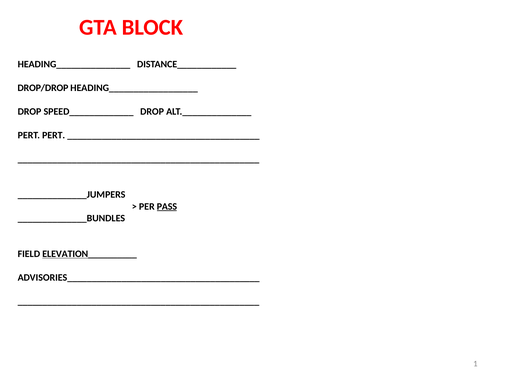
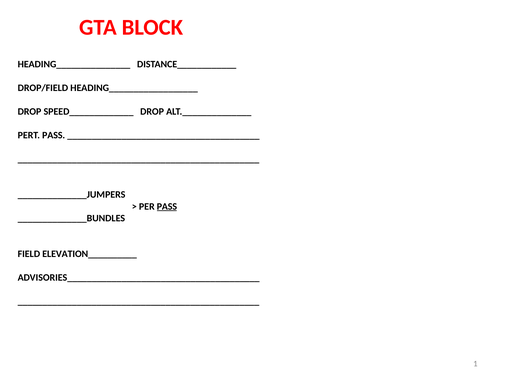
DROP/DROP: DROP/DROP -> DROP/FIELD
PERT PERT: PERT -> PASS
ELEVATION__________ underline: present -> none
